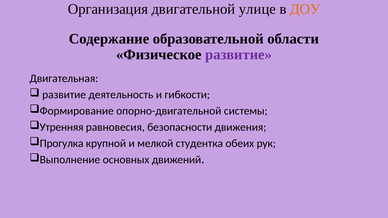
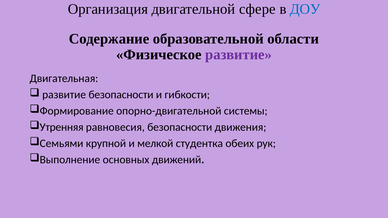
улице: улице -> сфере
ДОУ colour: orange -> blue
развитие деятельность: деятельность -> безопасности
Прогулка: Прогулка -> Семьями
